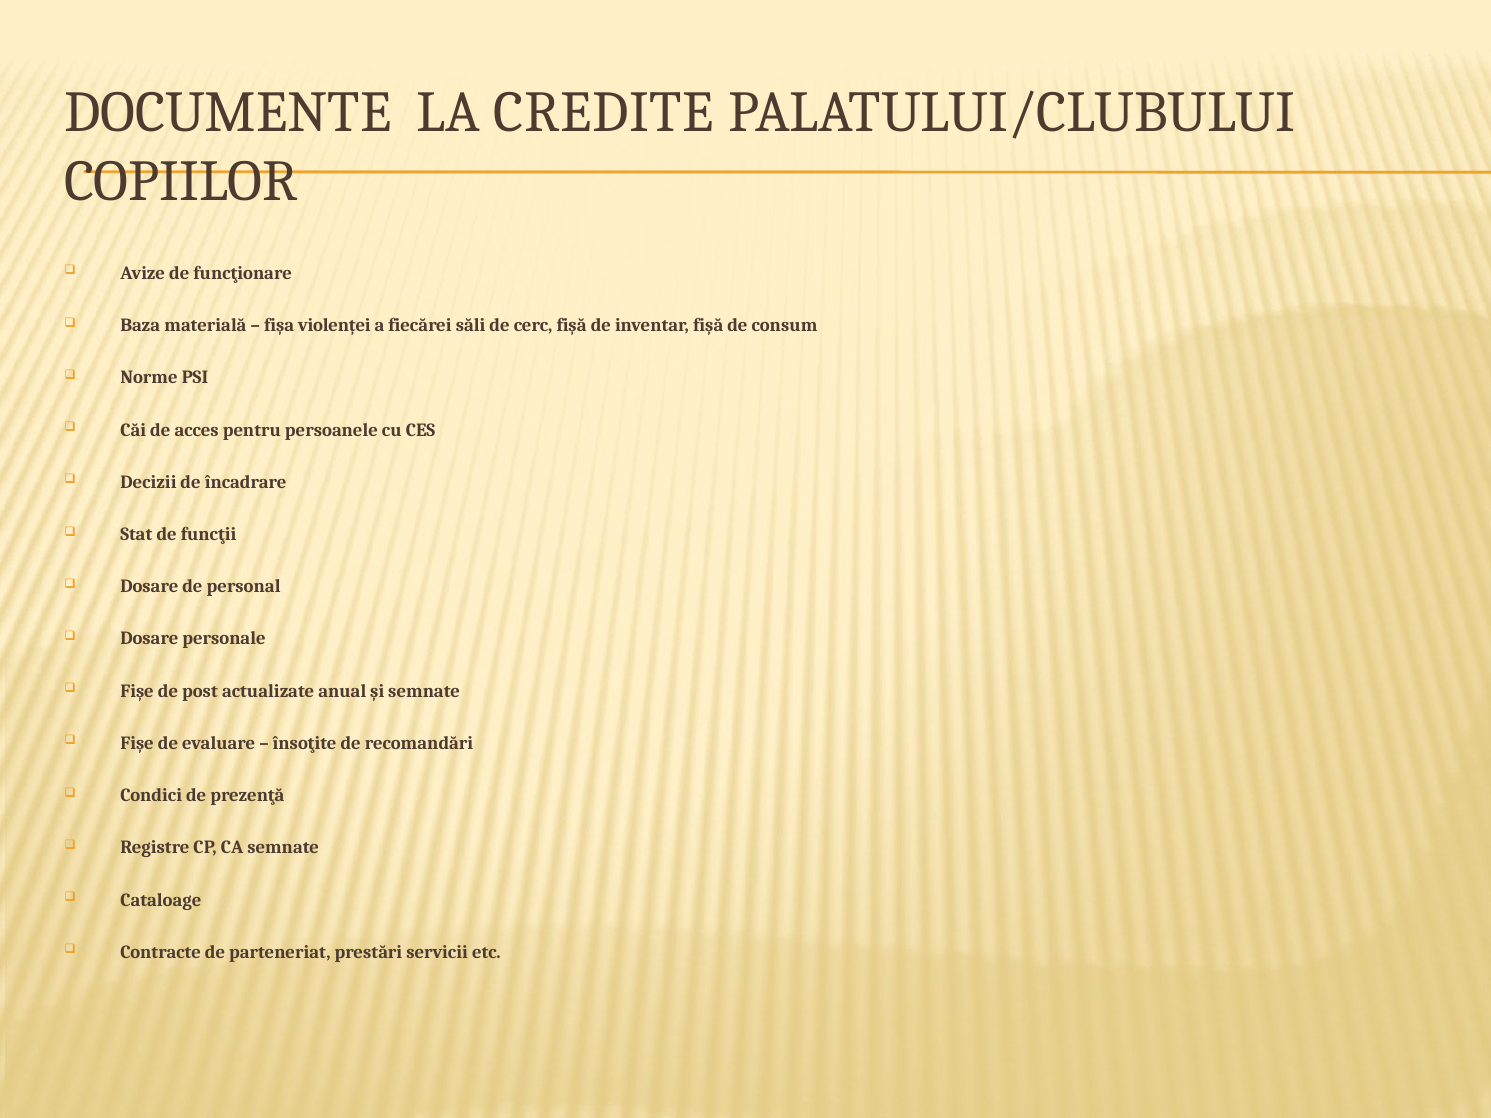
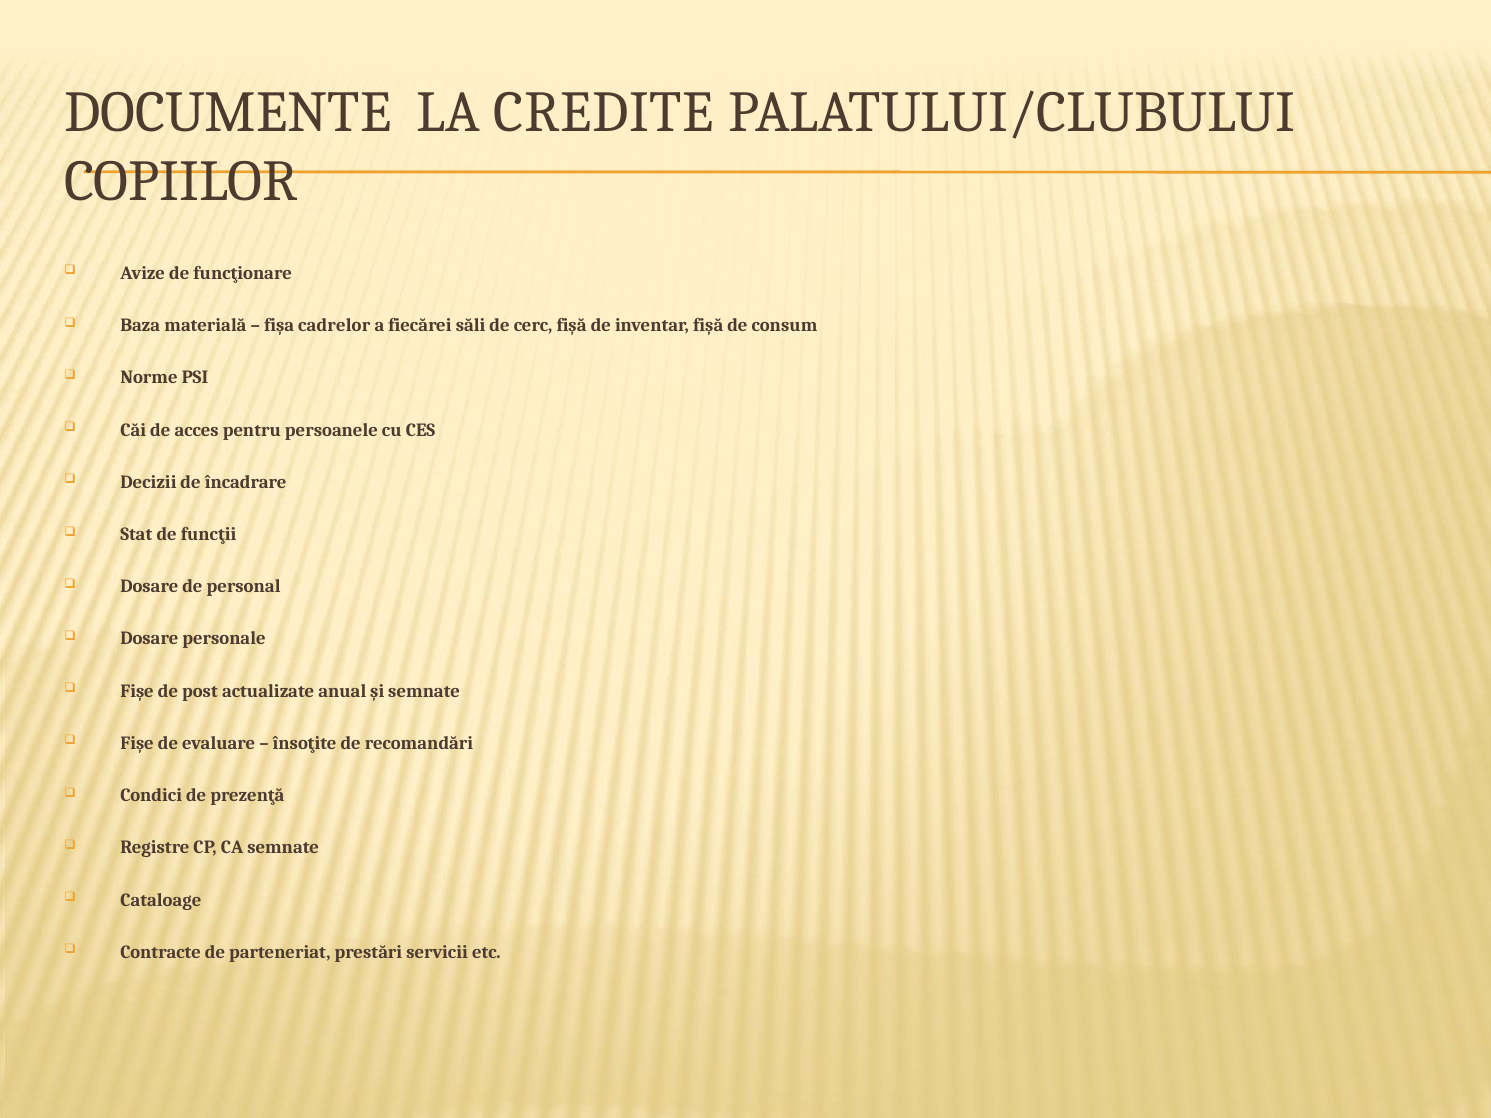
violenței: violenței -> cadrelor
